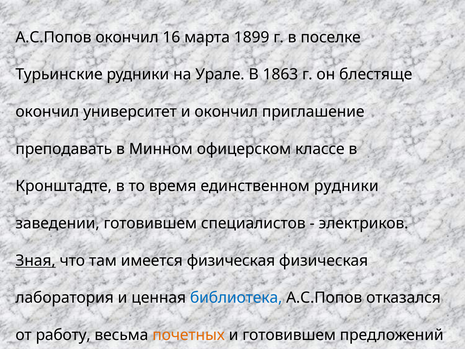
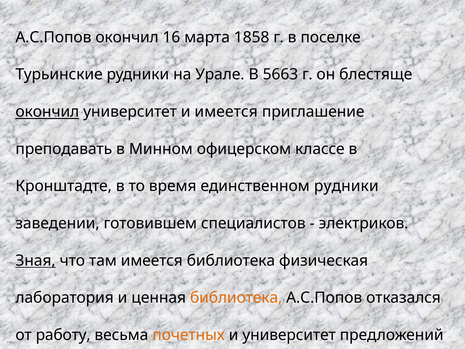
1899: 1899 -> 1858
1863: 1863 -> 5663
окончил at (47, 112) underline: none -> present
и окончил: окончил -> имеется
имеется физическая: физическая -> библиотека
библиотека at (236, 298) colour: blue -> orange
и готовившем: готовившем -> университет
